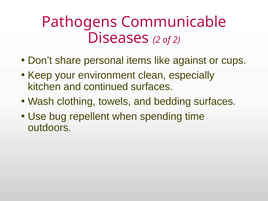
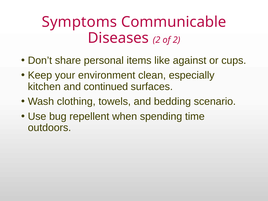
Pathogens: Pathogens -> Symptoms
bedding surfaces: surfaces -> scenario
